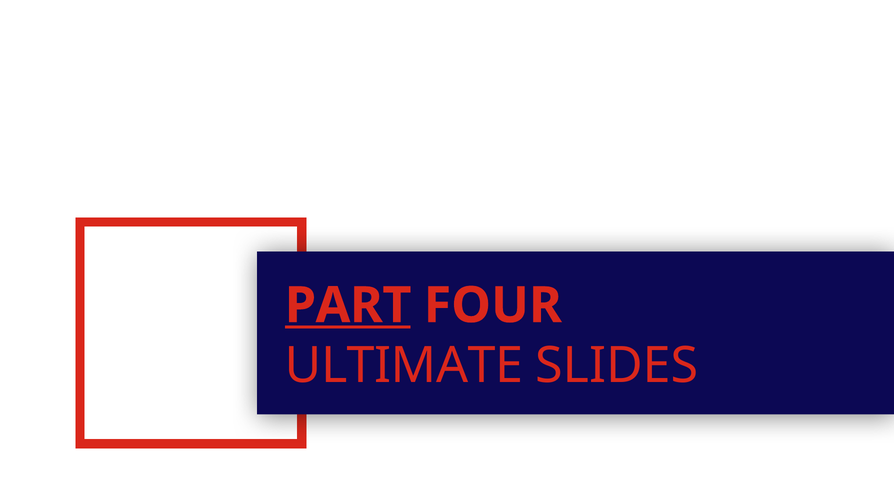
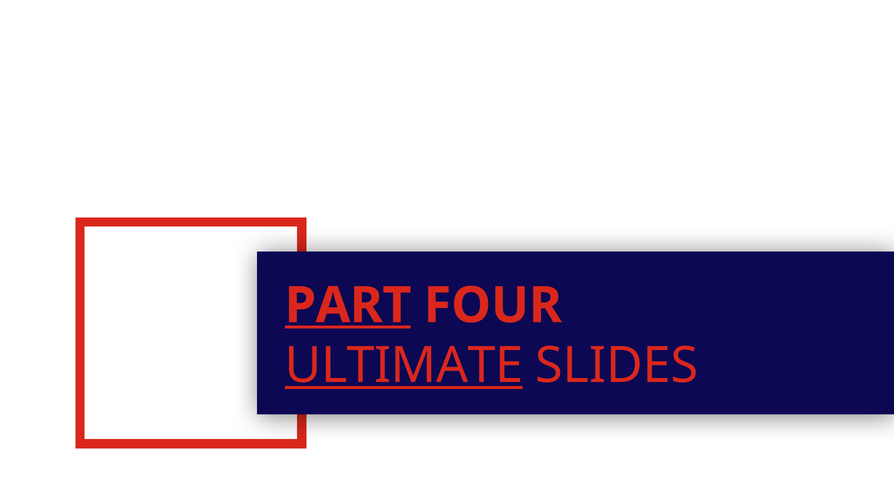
ULTIMATE underline: none -> present
